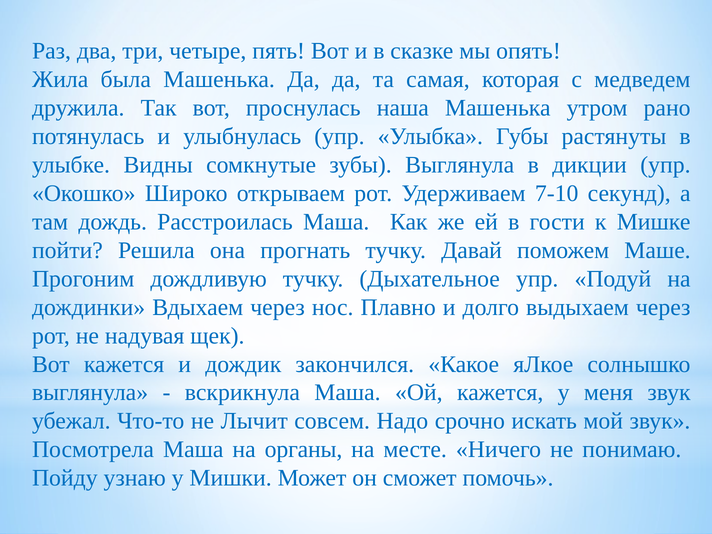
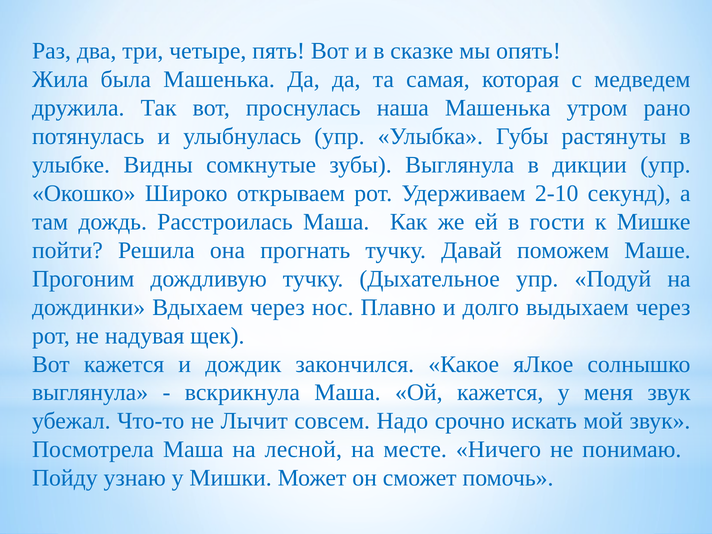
7-10: 7-10 -> 2-10
органы: органы -> лесной
